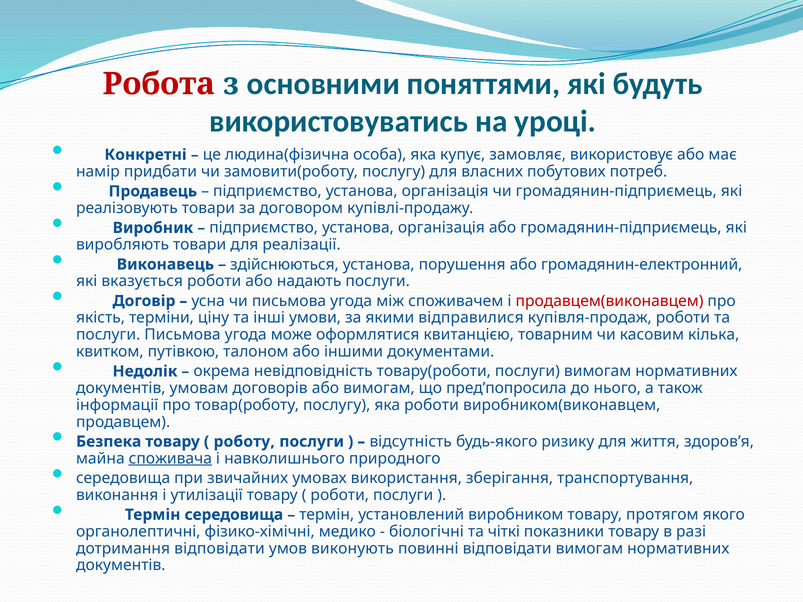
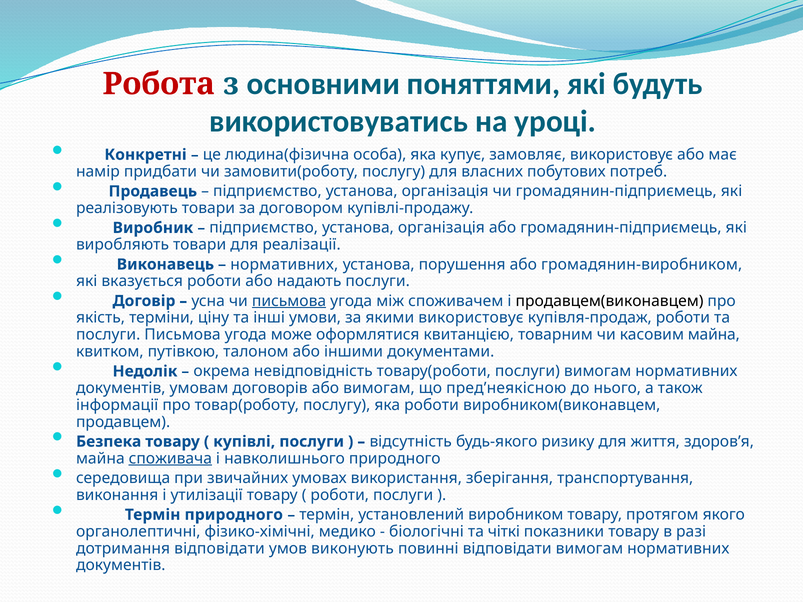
здійснюються at (284, 264): здійснюються -> нормативних
громадянин-електронний: громадянин-електронний -> громадянин-виробником
письмова at (289, 301) underline: none -> present
продавцем(виконавцем colour: red -> black
якими відправилися: відправилися -> використовує
касовим кілька: кілька -> майна
пред’попросила: пред’попросила -> пред’неякісною
роботу: роботу -> купівлі
Термін середовища: середовища -> природного
